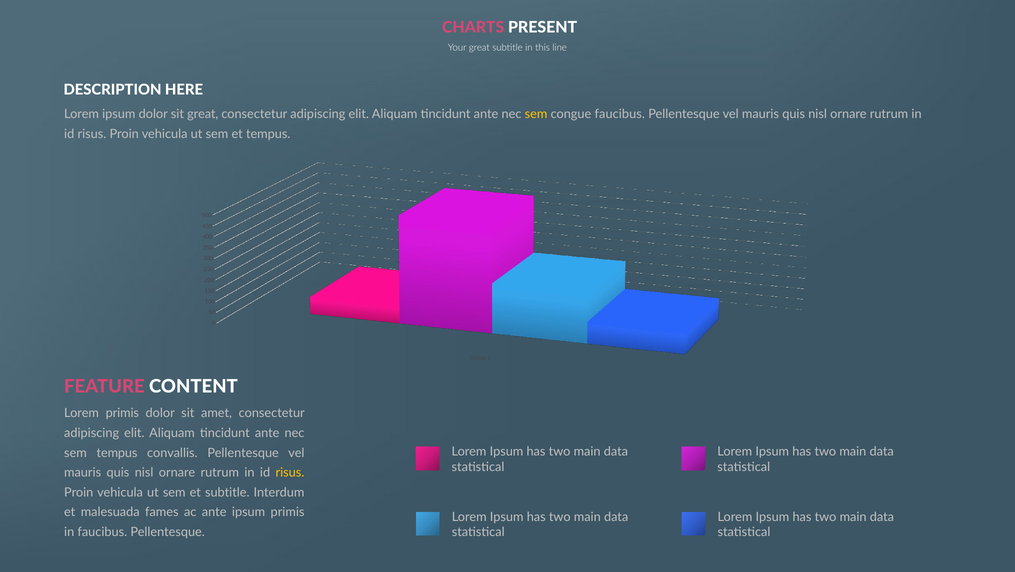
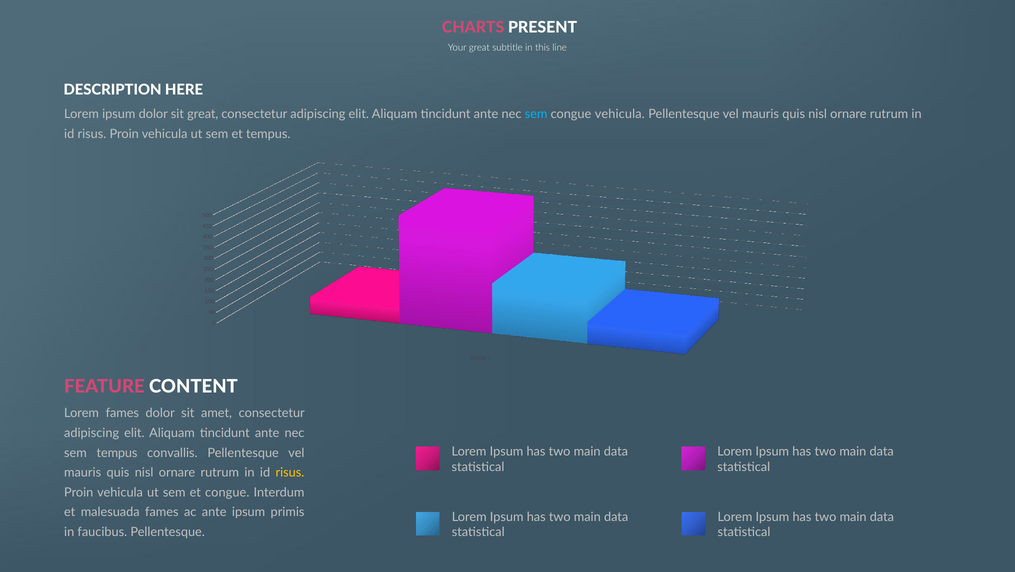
sem at (536, 114) colour: yellow -> light blue
congue faucibus: faucibus -> vehicula
Lorem primis: primis -> fames
et subtitle: subtitle -> congue
